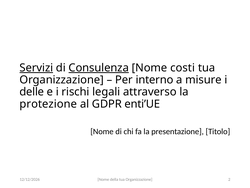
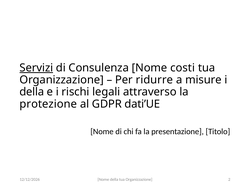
Consulenza underline: present -> none
interno: interno -> ridurre
delle at (32, 92): delle -> della
enti’UE: enti’UE -> dati’UE
